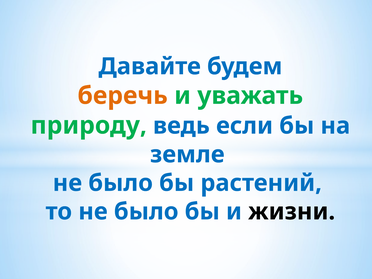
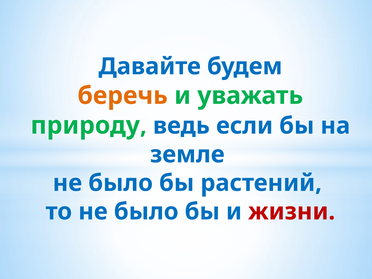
жизни colour: black -> red
